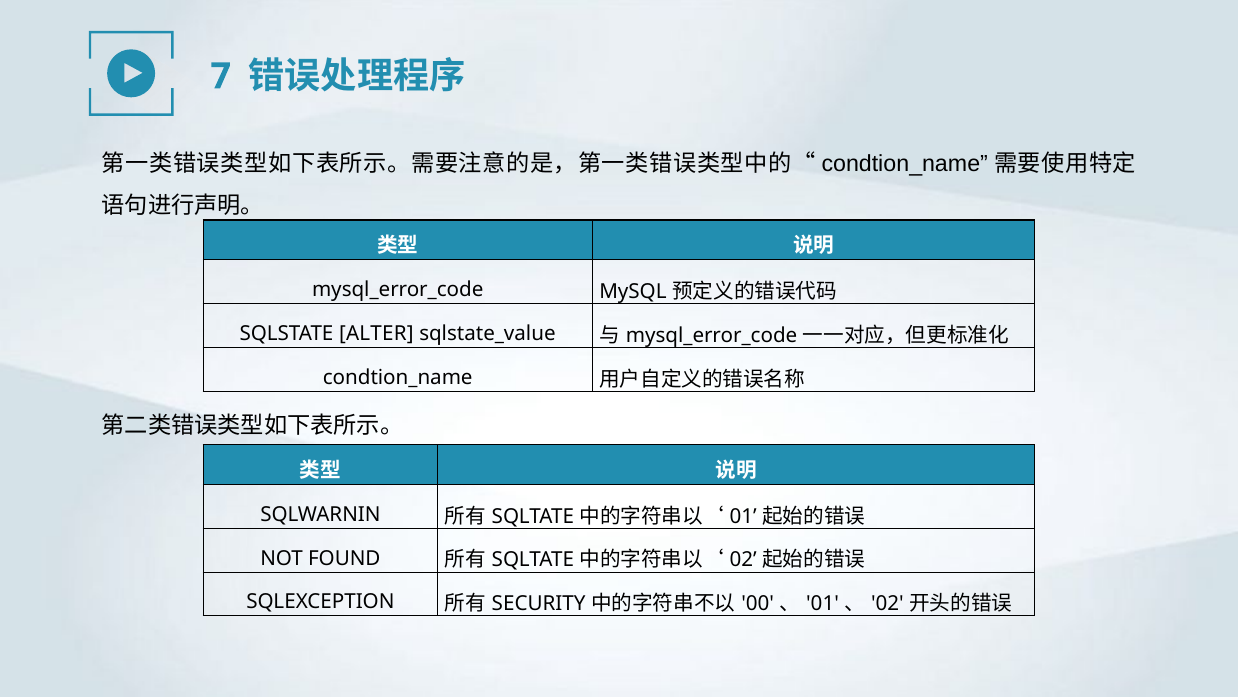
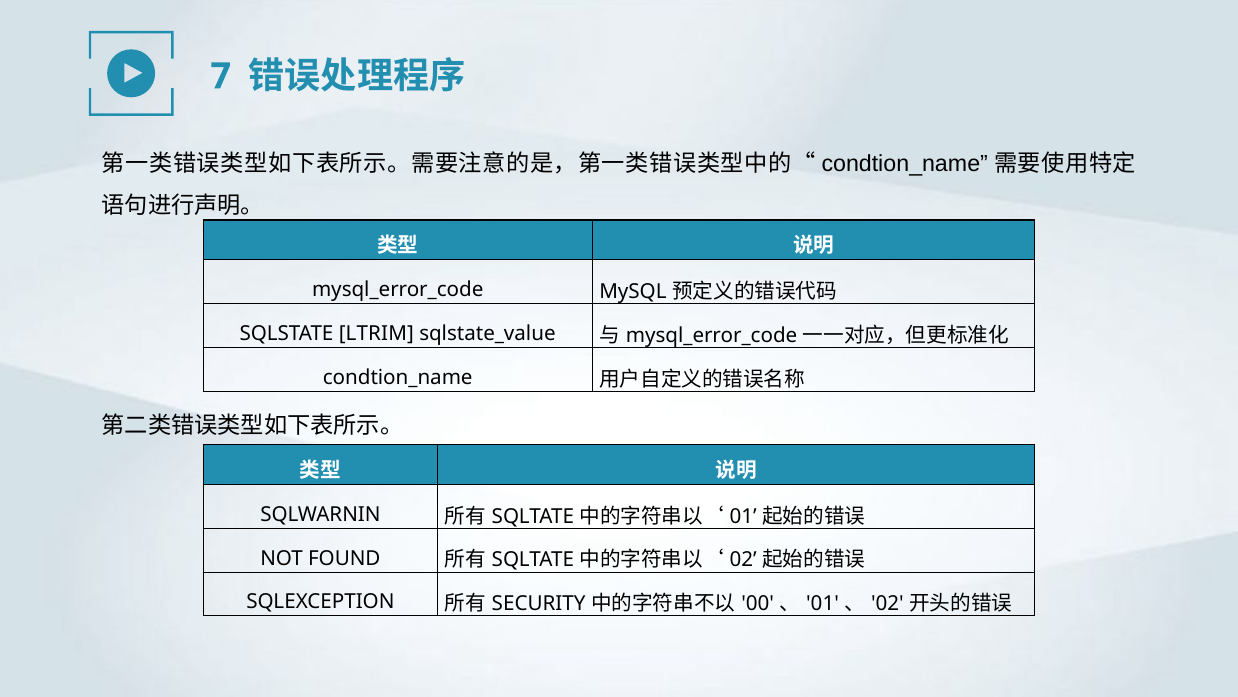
ALTER: ALTER -> LTRIM
